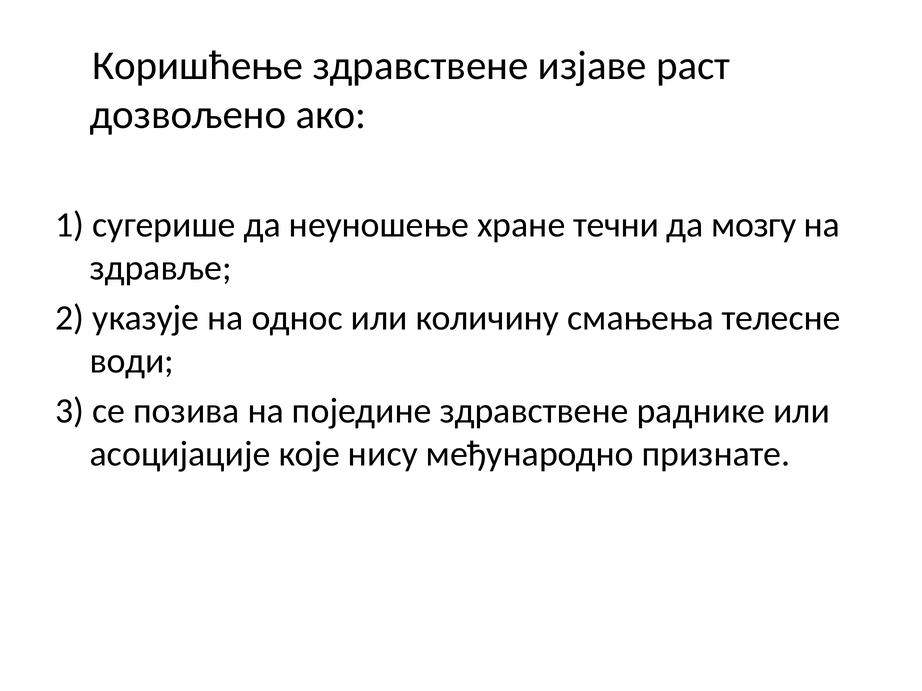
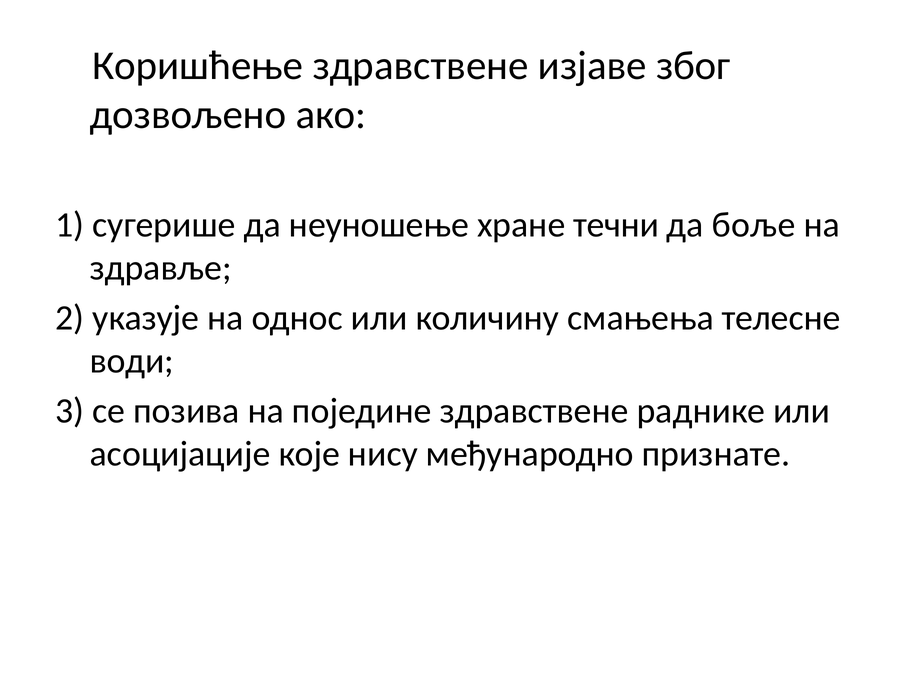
раст: раст -> због
мозгу: мозгу -> боље
